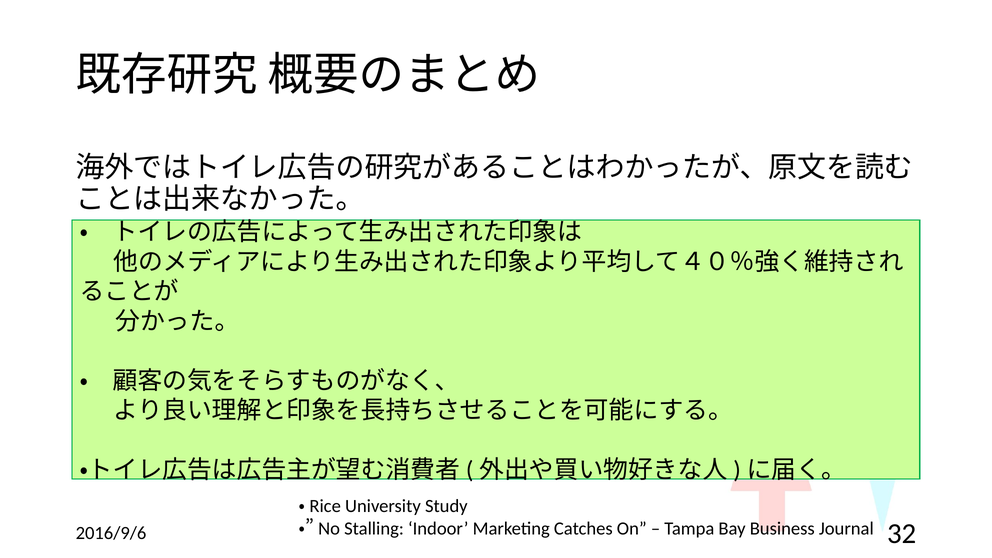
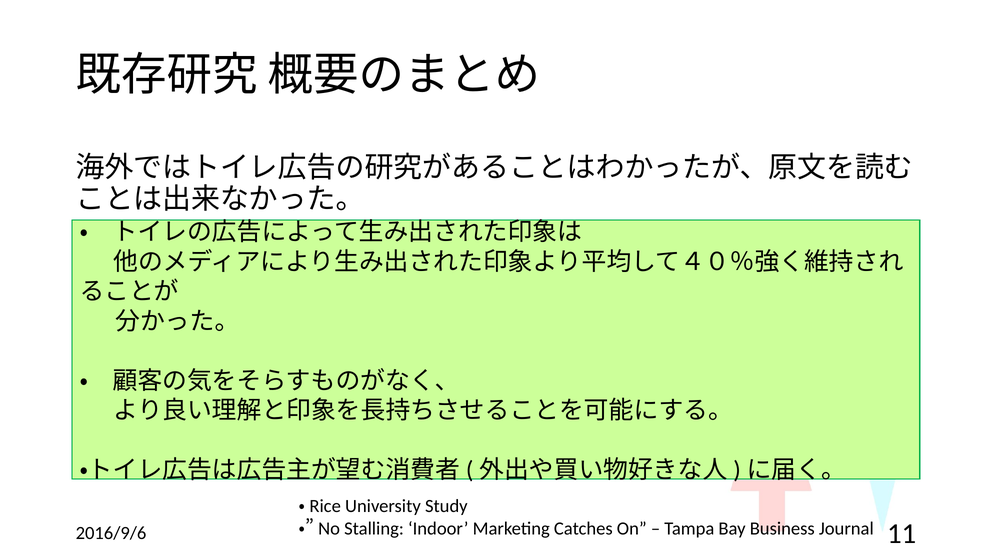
32: 32 -> 11
